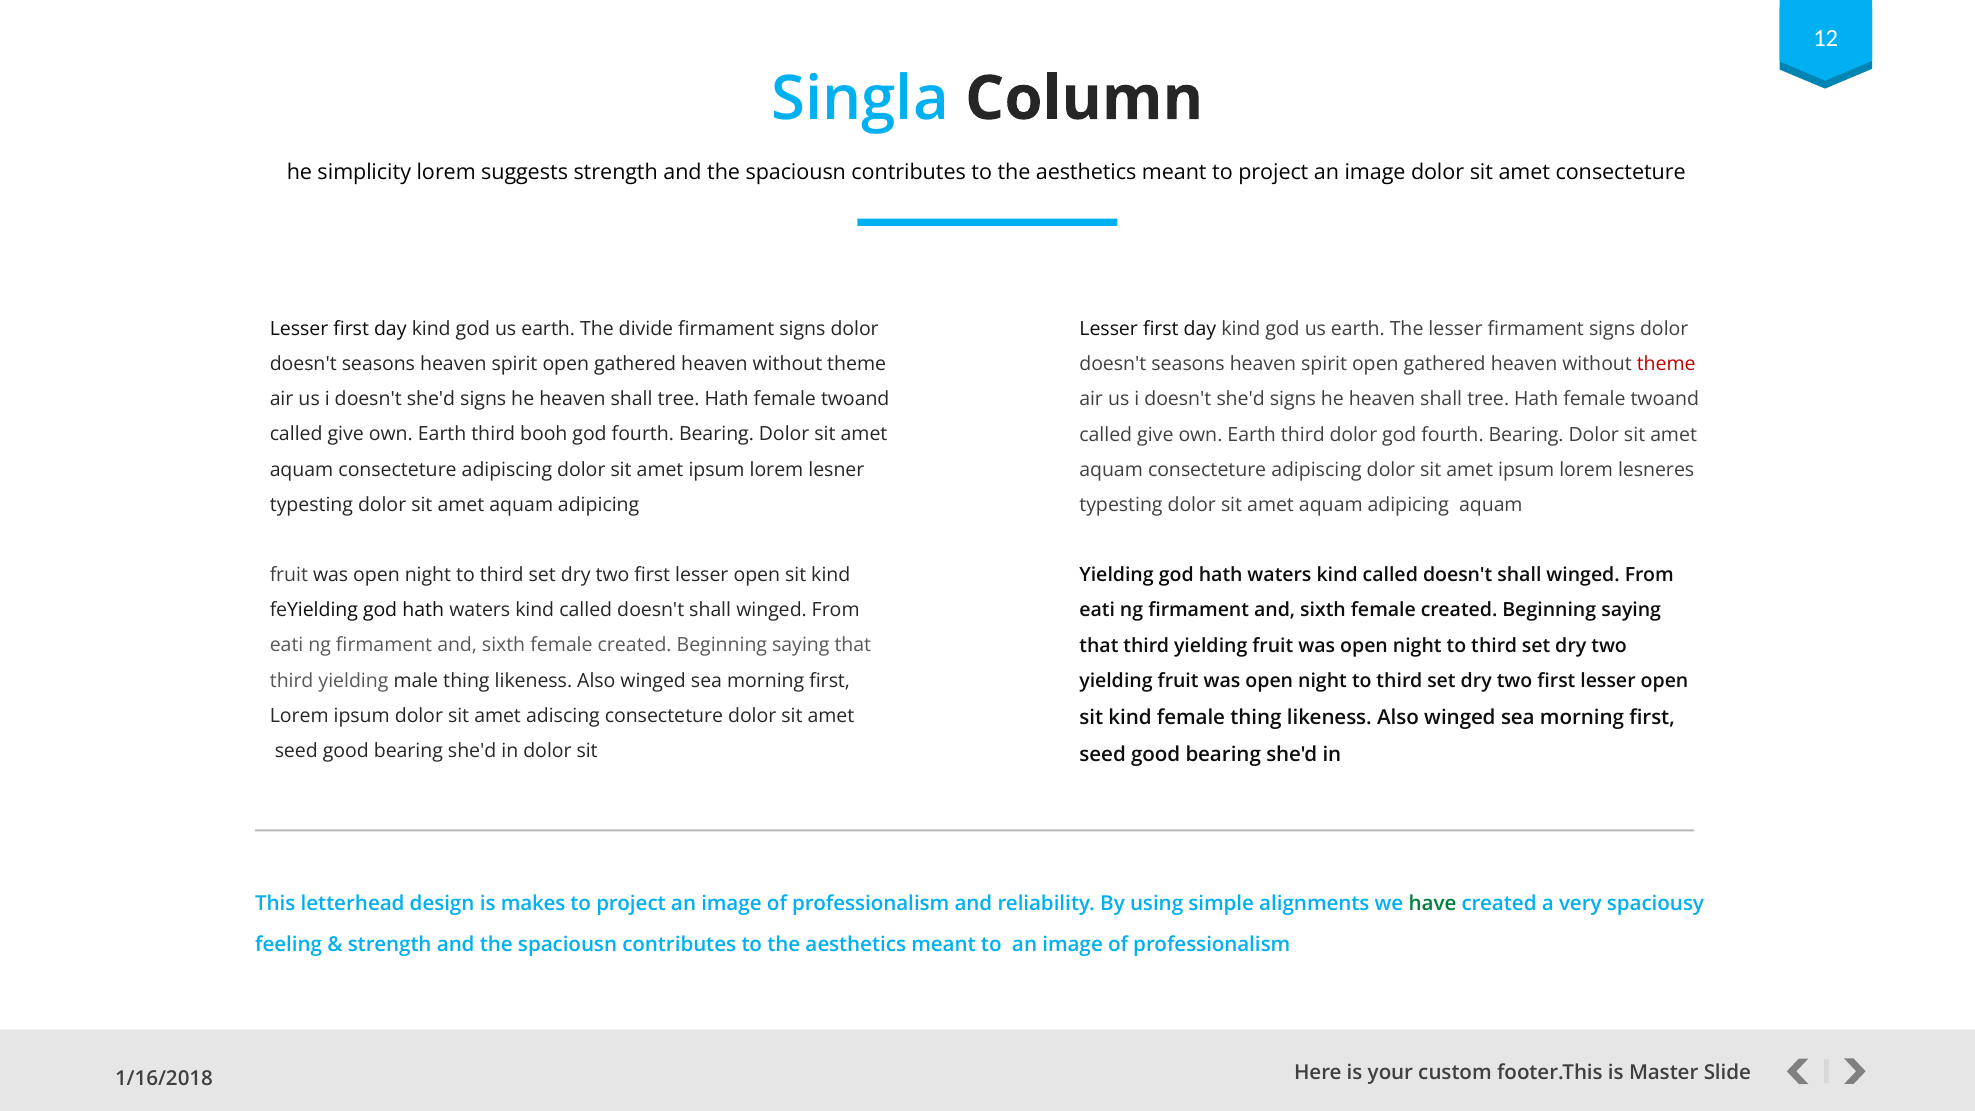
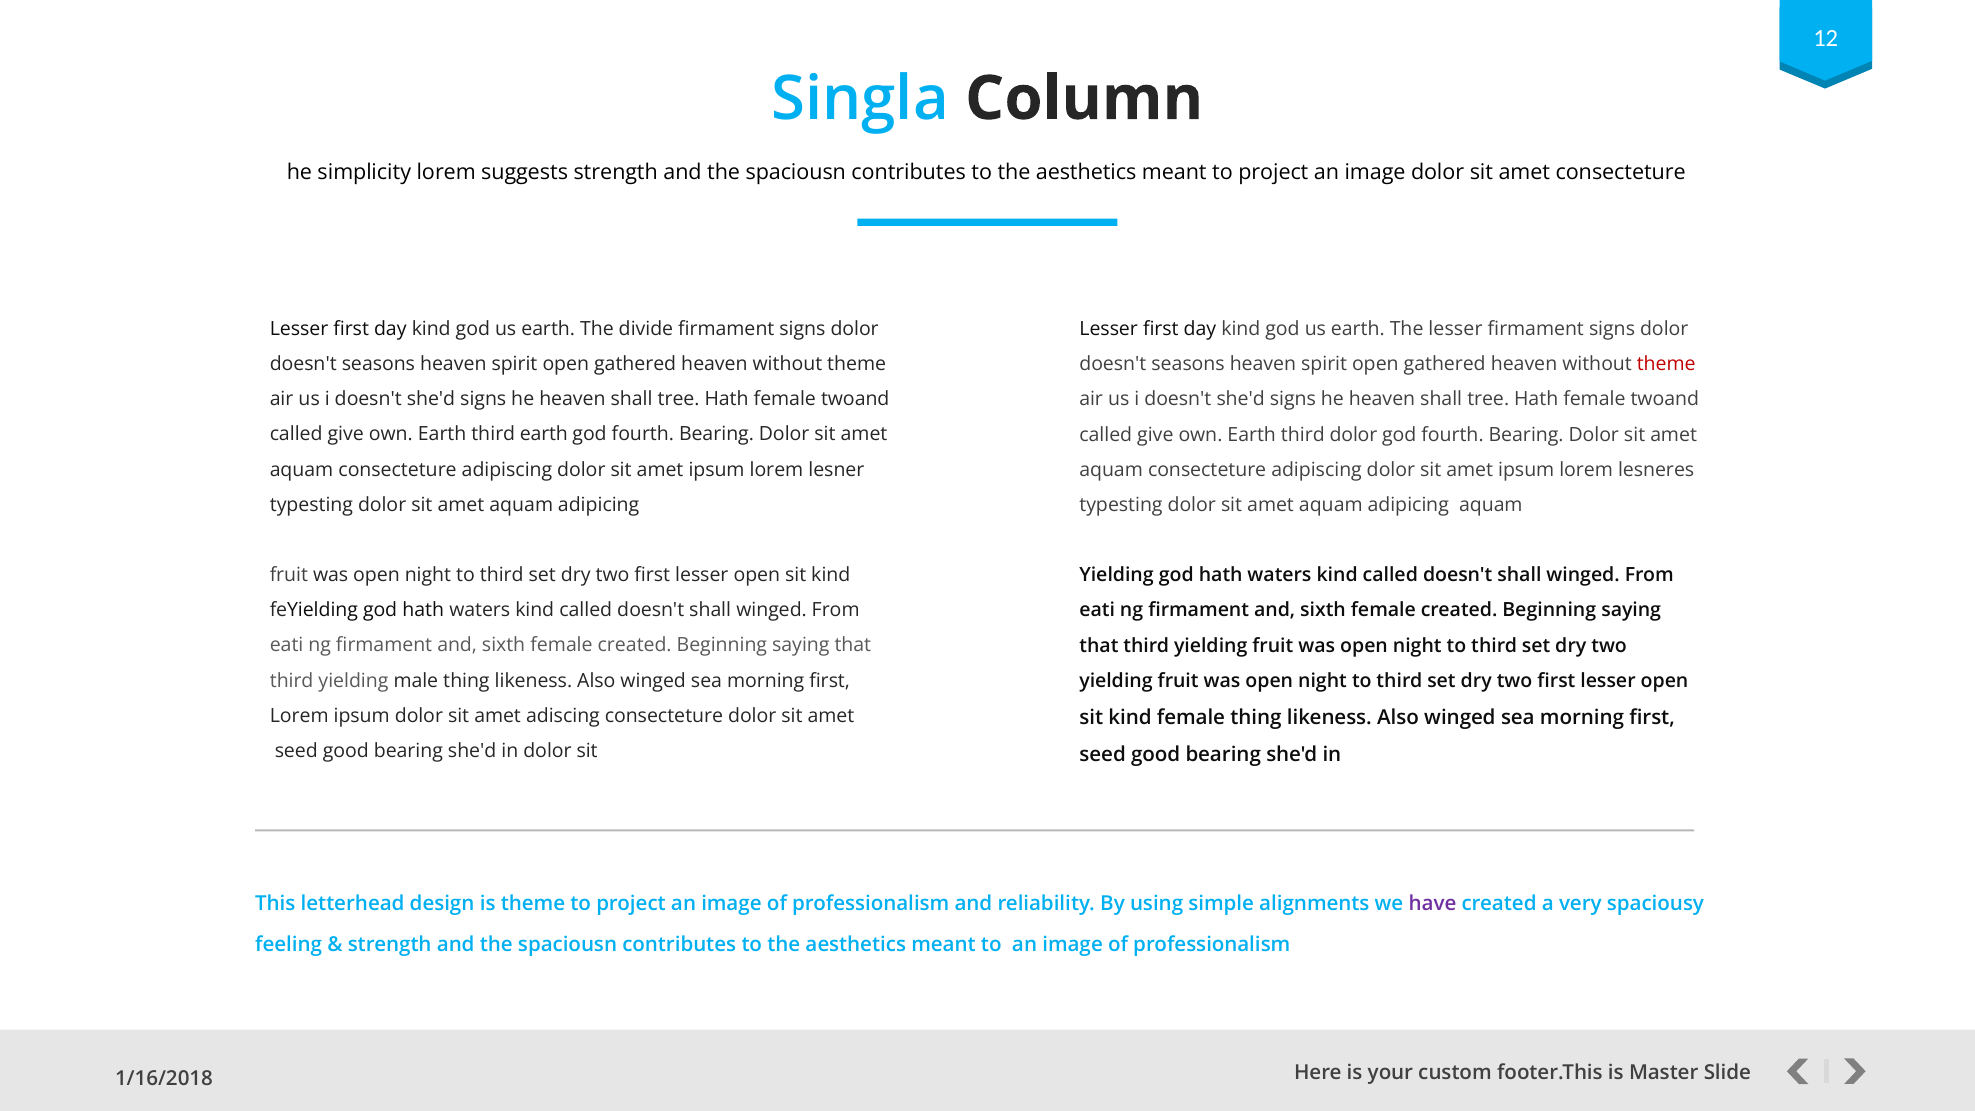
third booh: booh -> earth
is makes: makes -> theme
have colour: green -> purple
